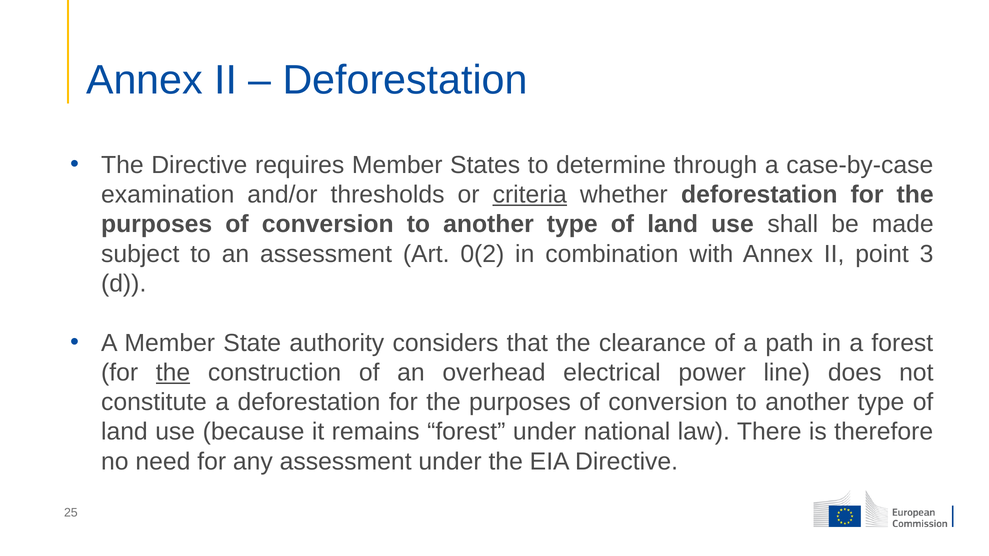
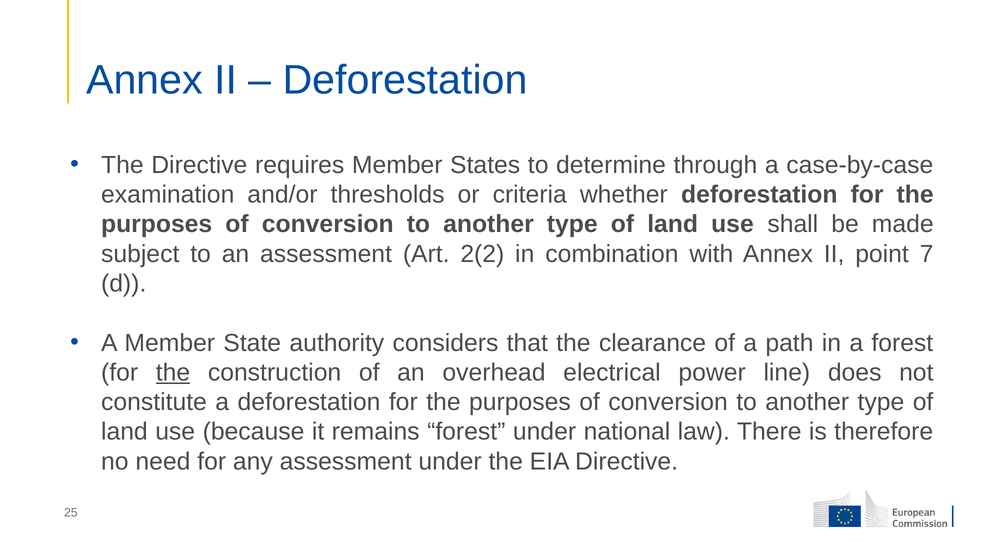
criteria underline: present -> none
0(2: 0(2 -> 2(2
3: 3 -> 7
